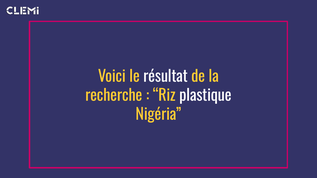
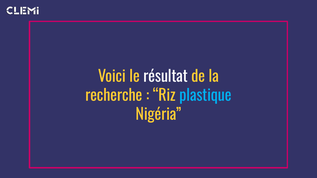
plastique colour: white -> light blue
